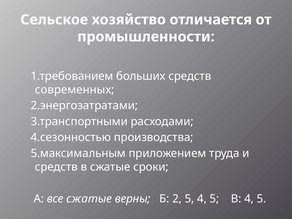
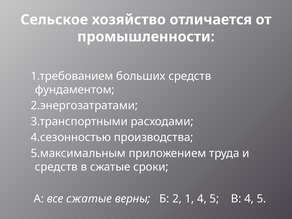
современных: современных -> фундаментом
2 5: 5 -> 1
